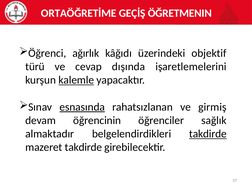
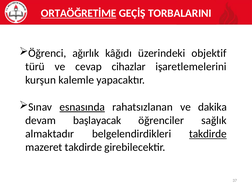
ORTAÖĞRETİME underline: none -> present
ÖĞRETMENIN: ÖĞRETMENIN -> TORBALARINI
dışında: dışında -> cihazlar
kalemle underline: present -> none
girmiş: girmiş -> dakika
öğrencinin: öğrencinin -> başlayacak
